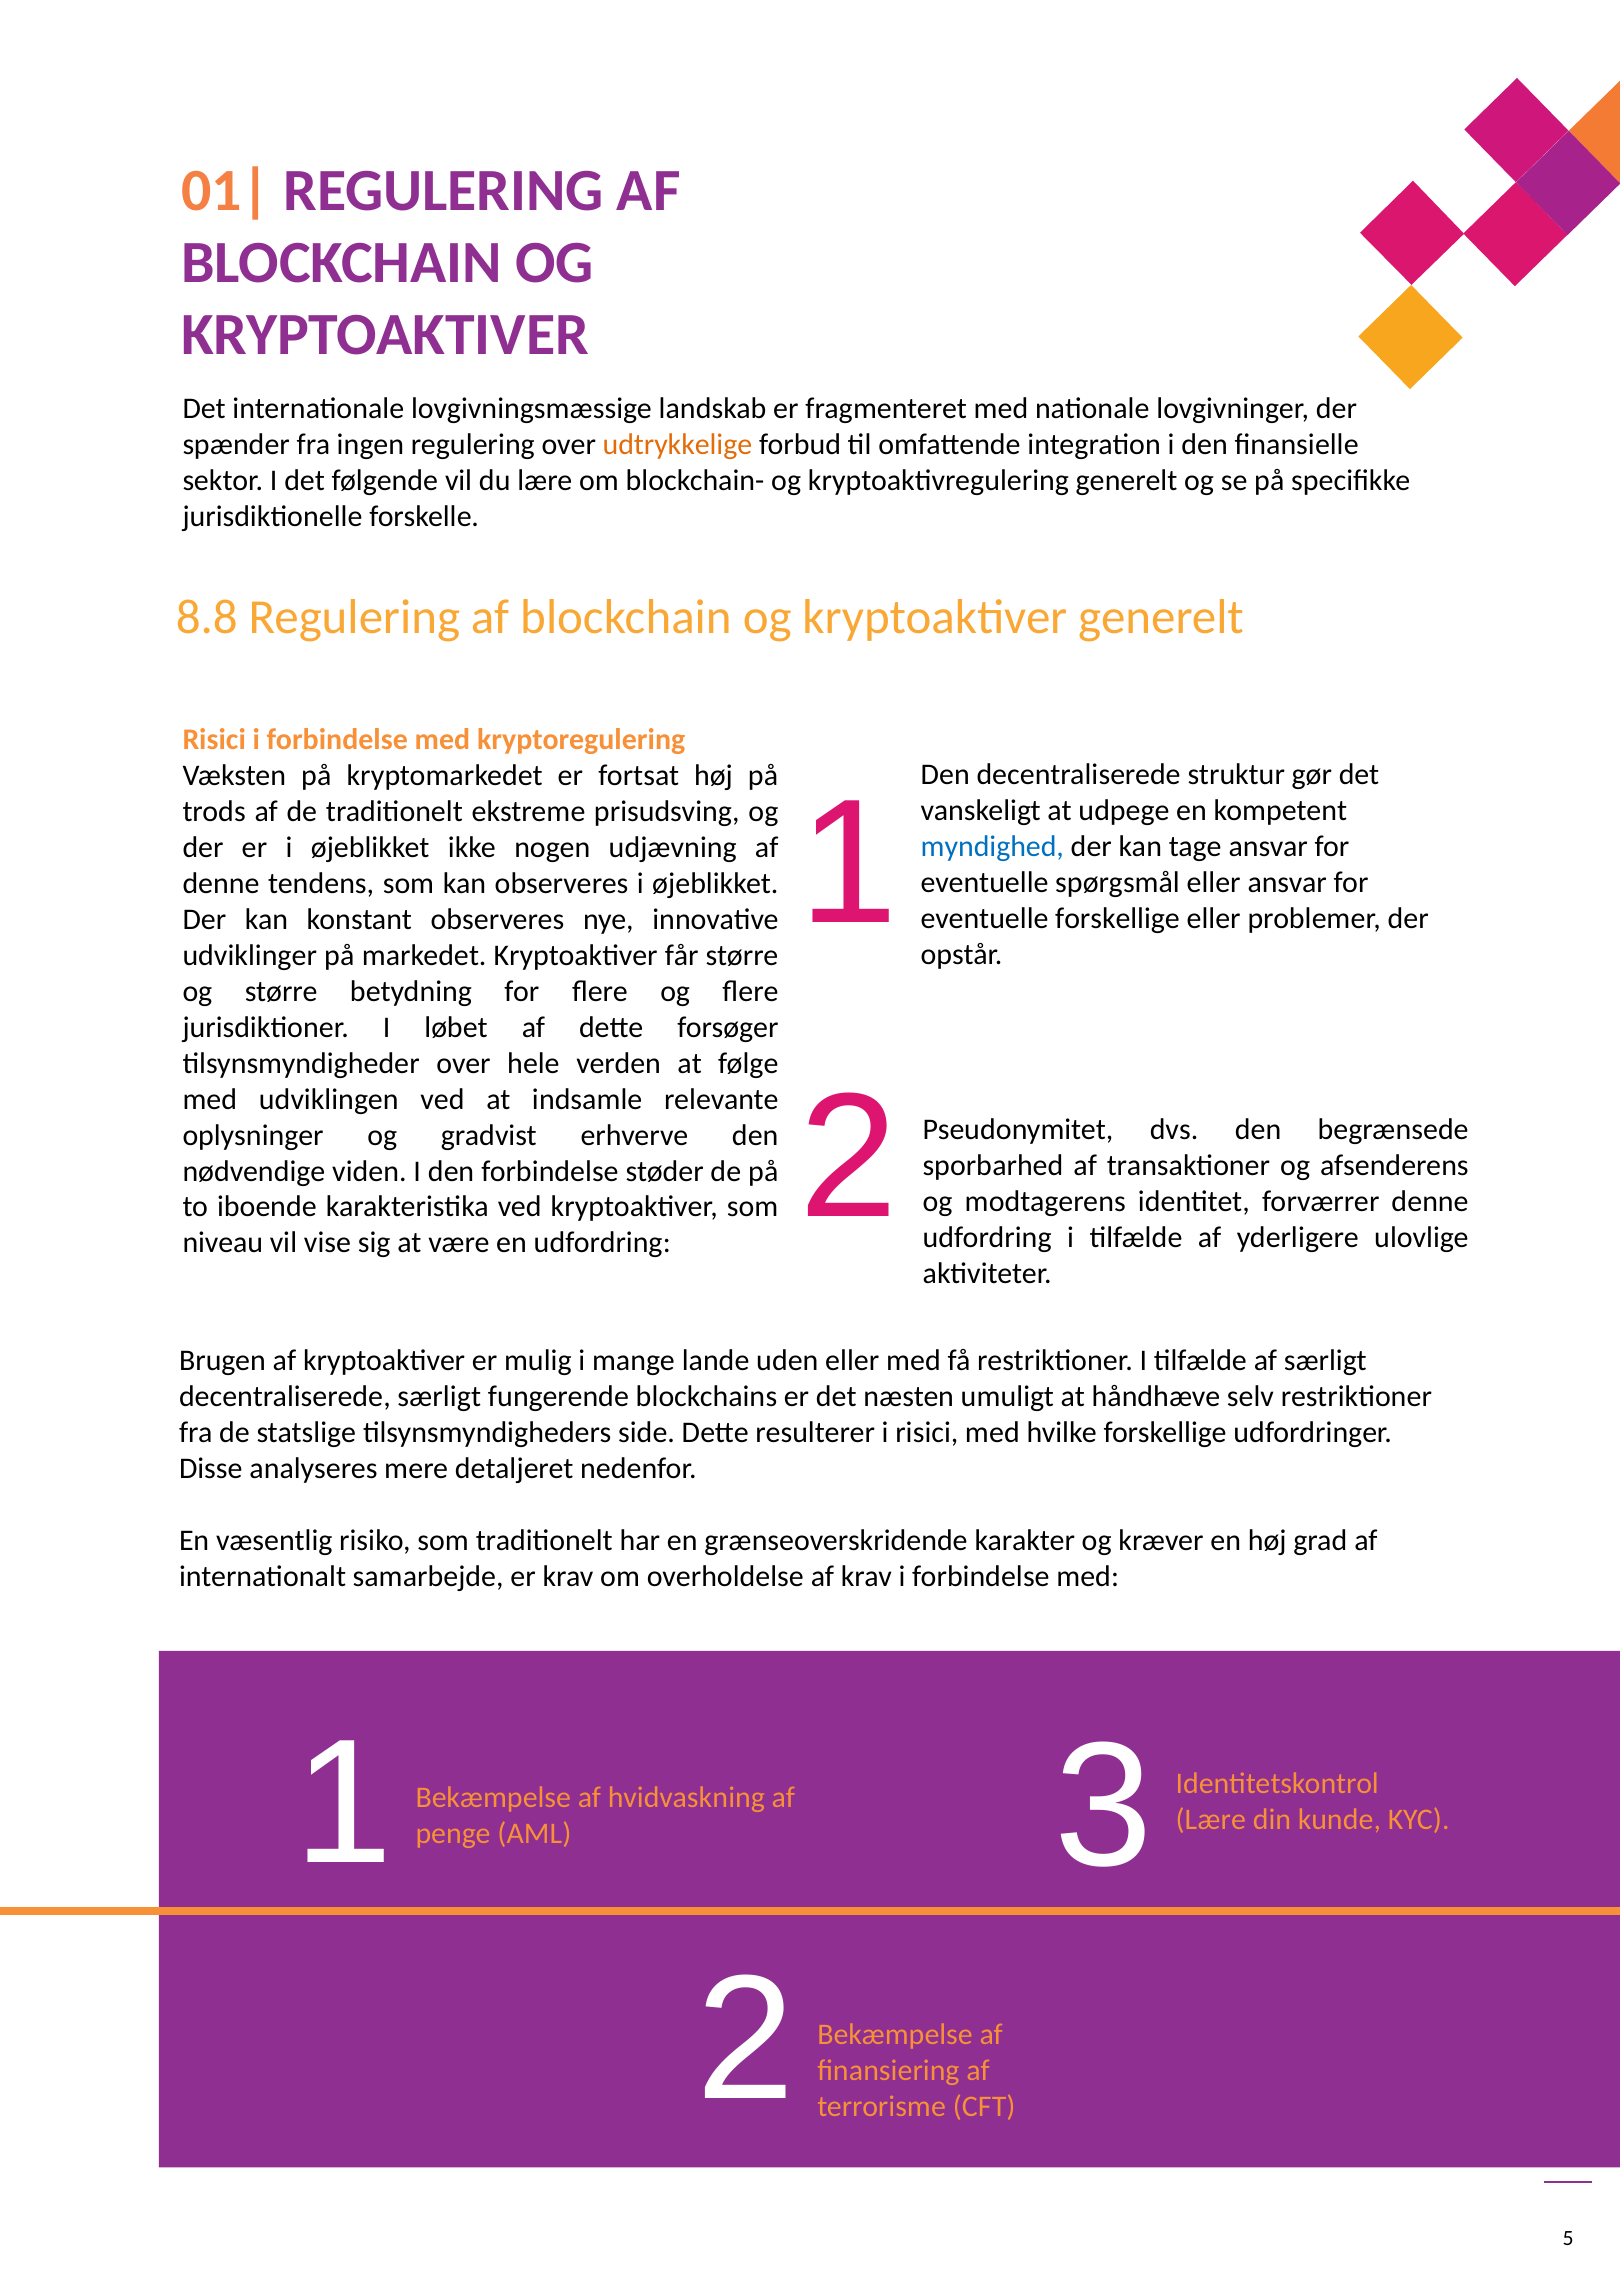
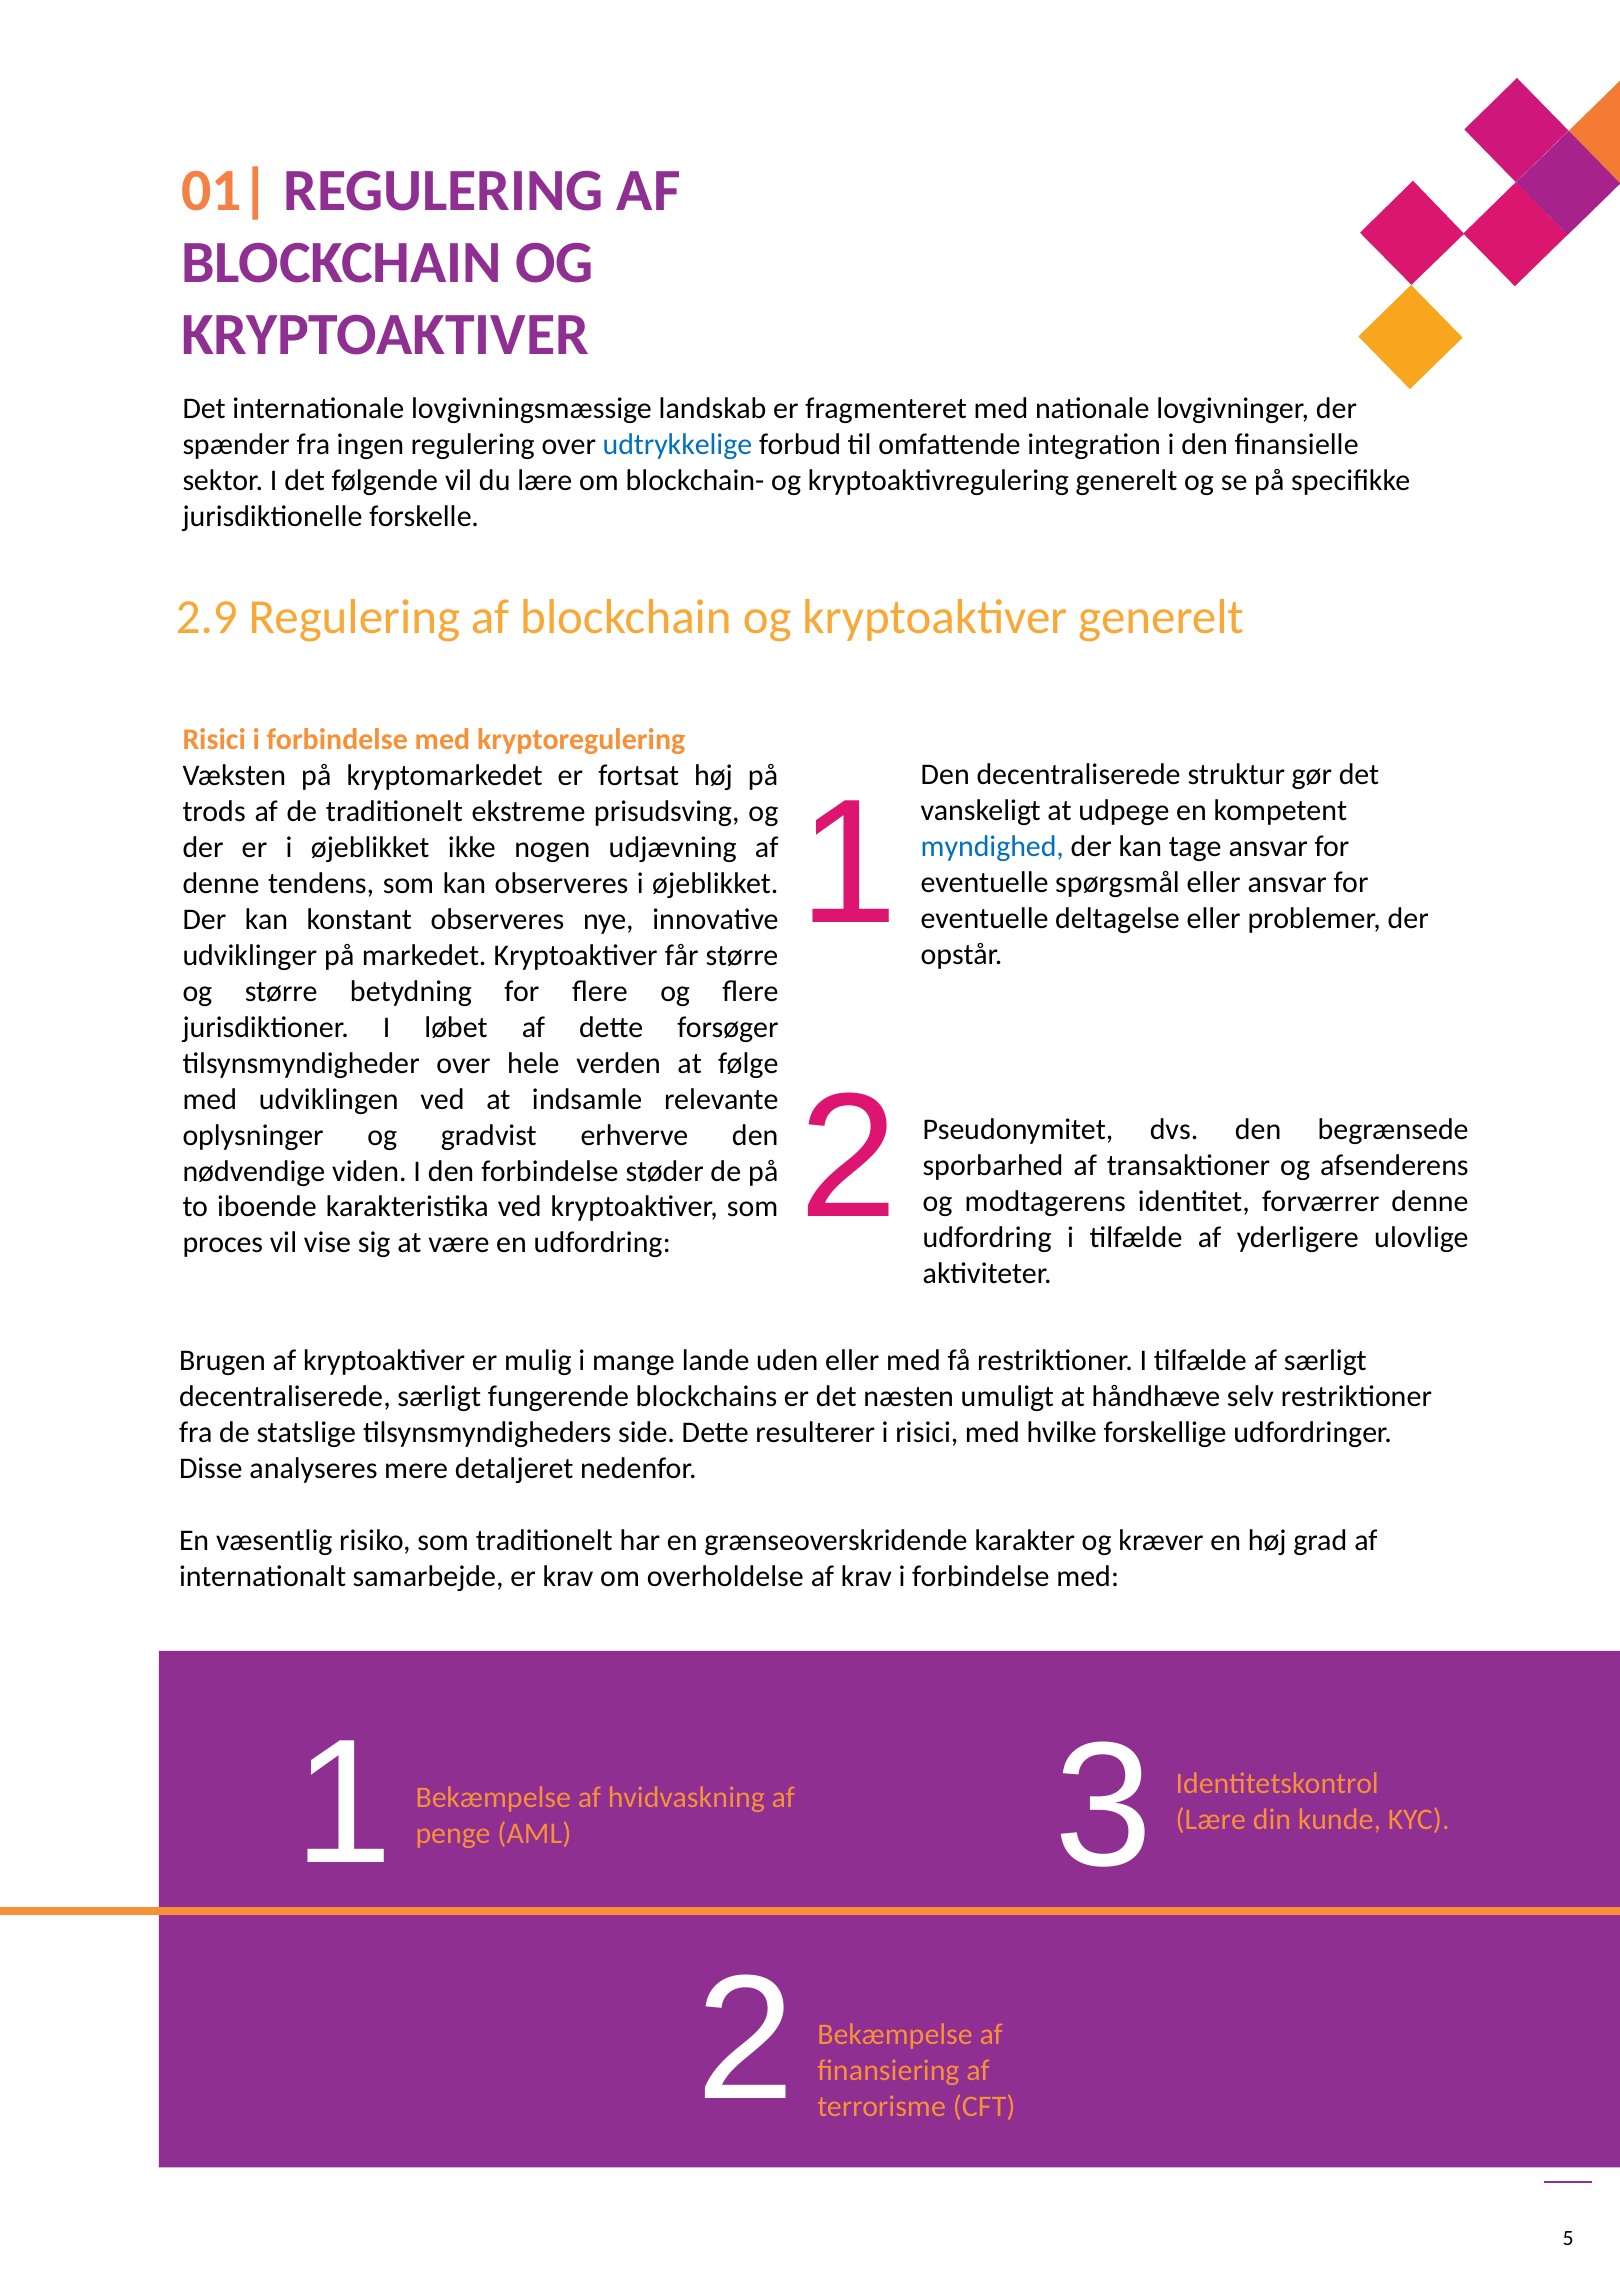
udtrykkelige colour: orange -> blue
8.8: 8.8 -> 2.9
eventuelle forskellige: forskellige -> deltagelse
niveau: niveau -> proces
